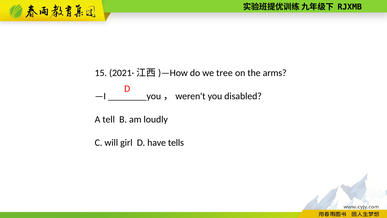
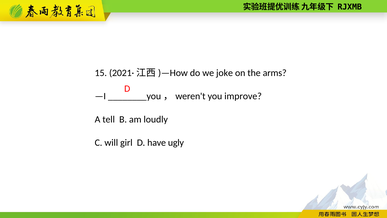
tree: tree -> joke
disabled: disabled -> improve
tells: tells -> ugly
